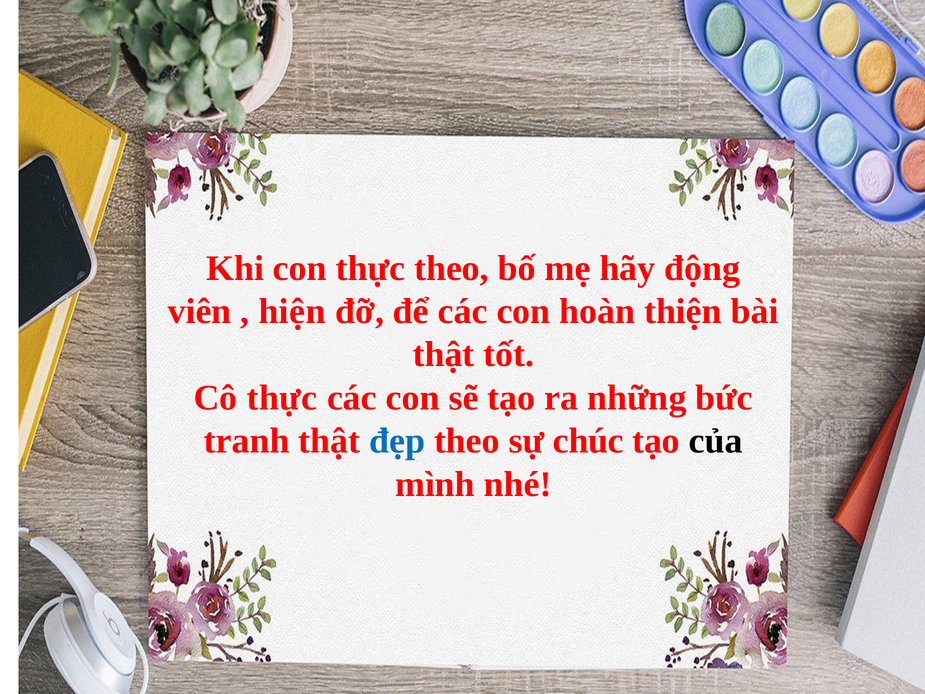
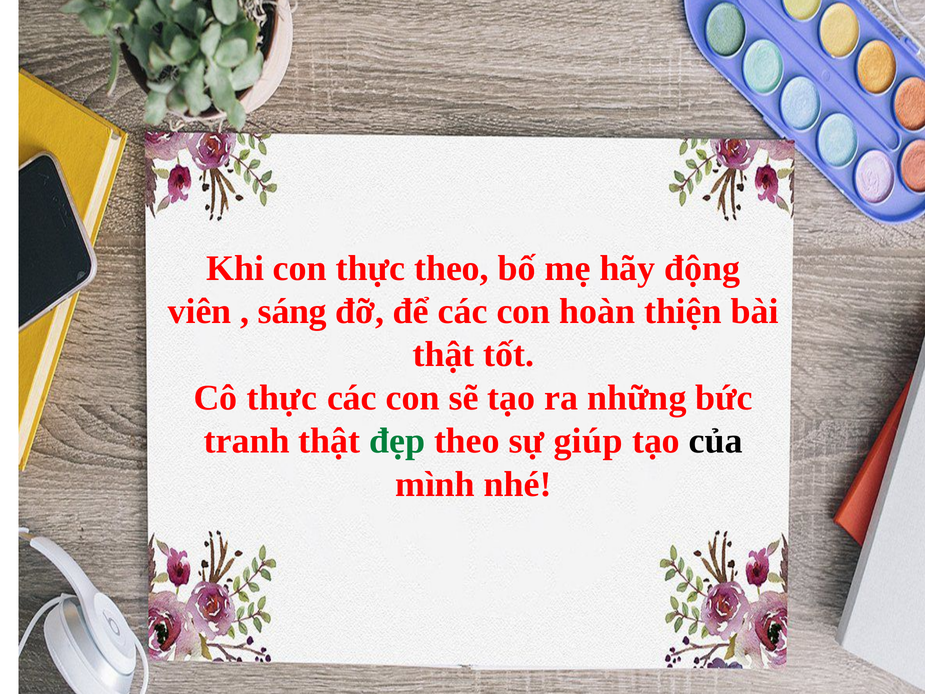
hiện: hiện -> sáng
đẹp colour: blue -> green
chúc: chúc -> giúp
